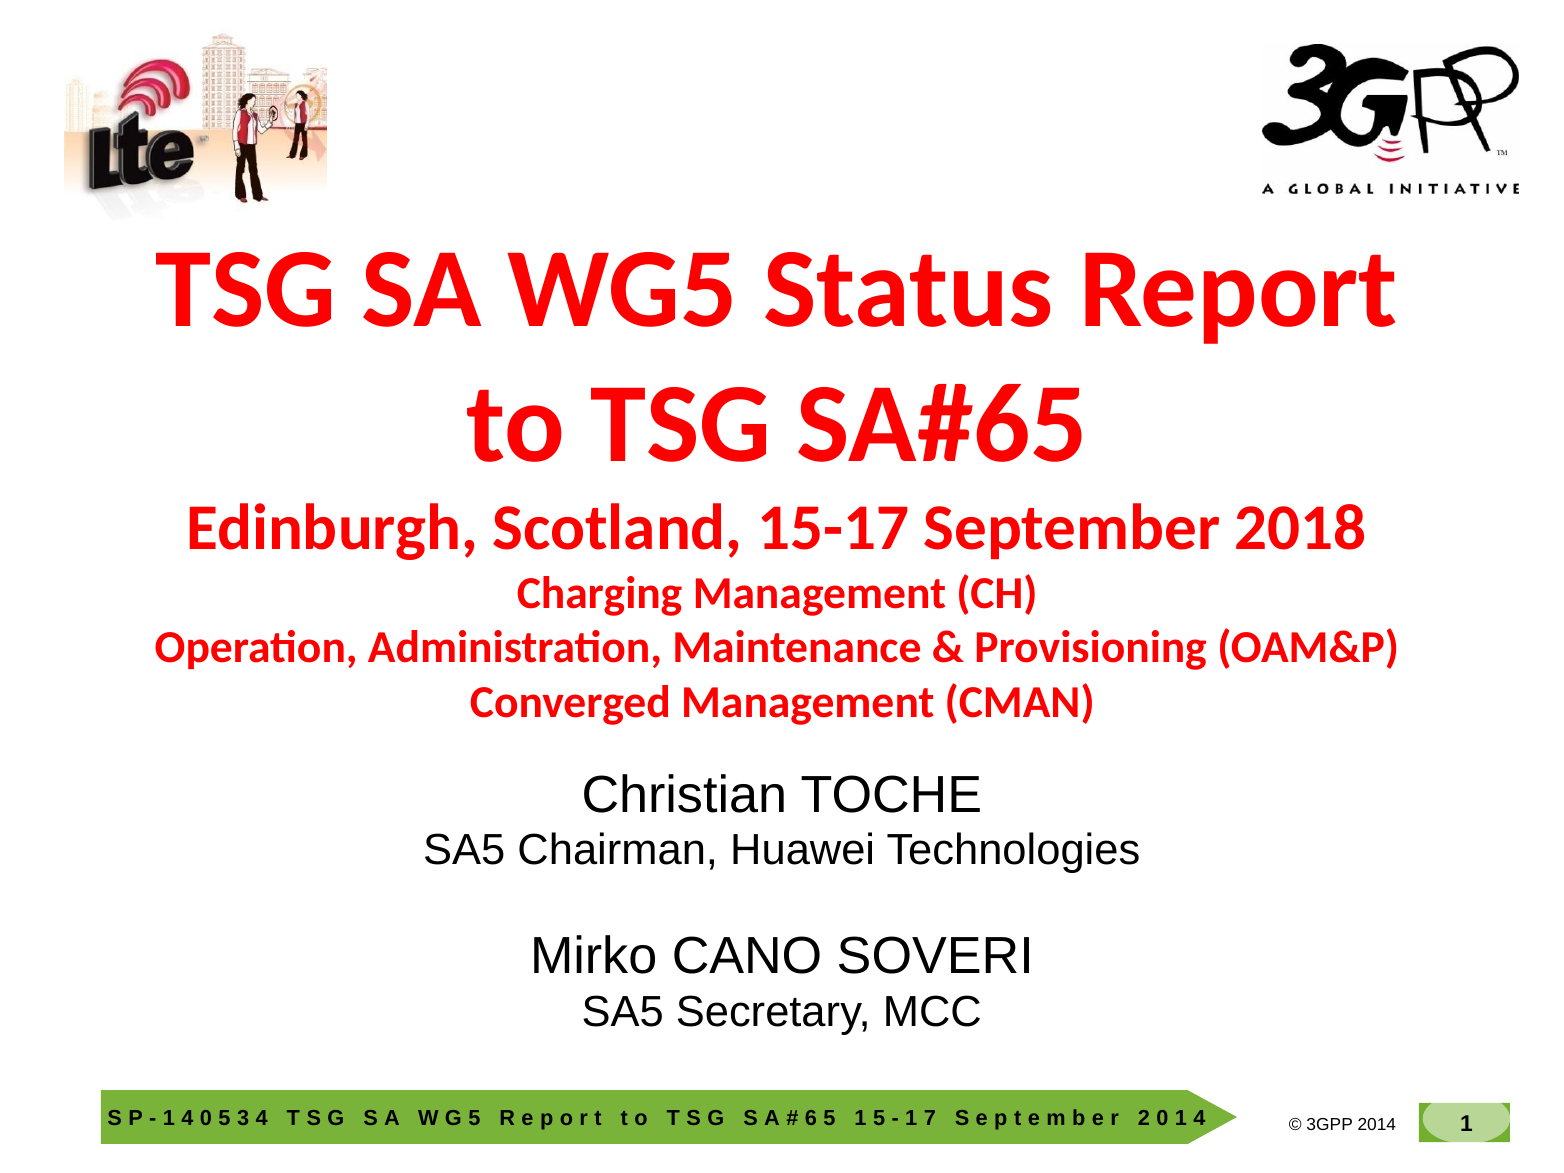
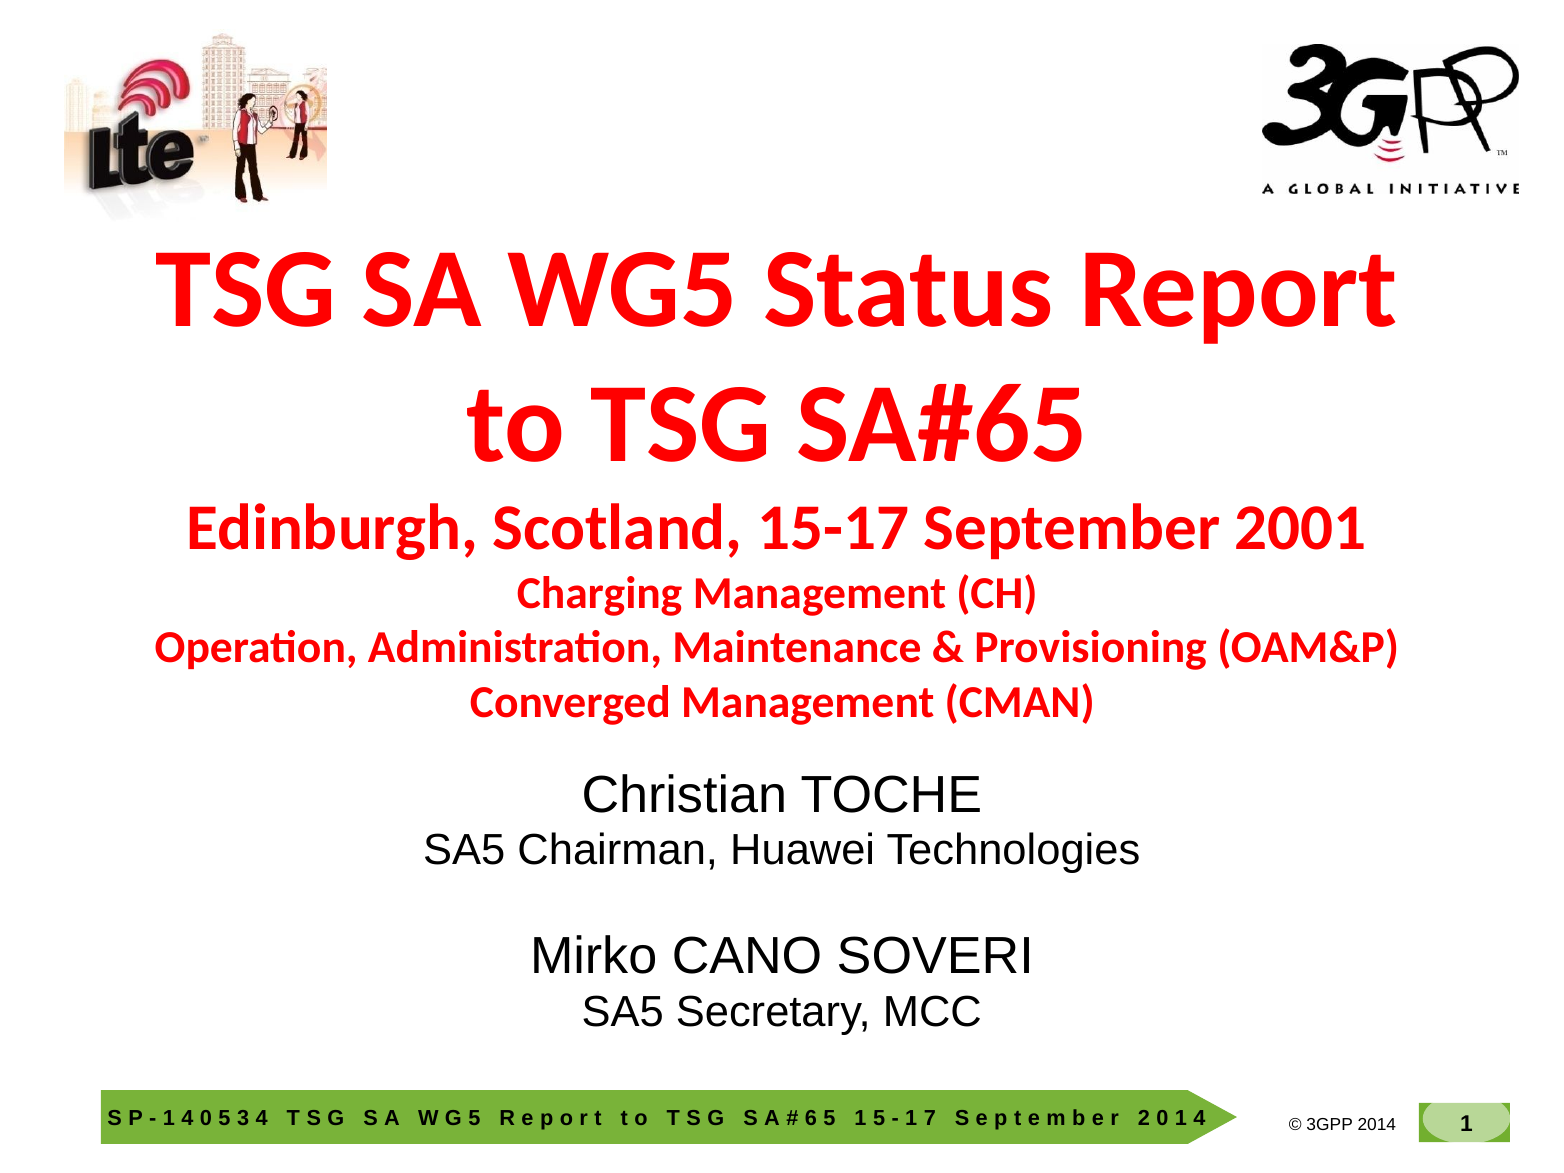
2018: 2018 -> 2001
